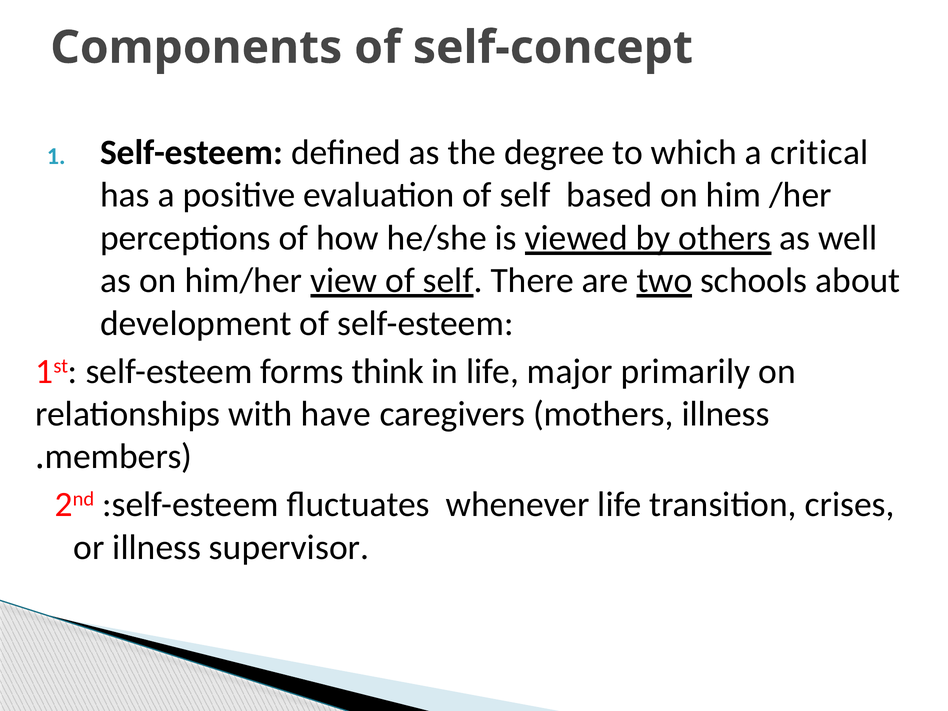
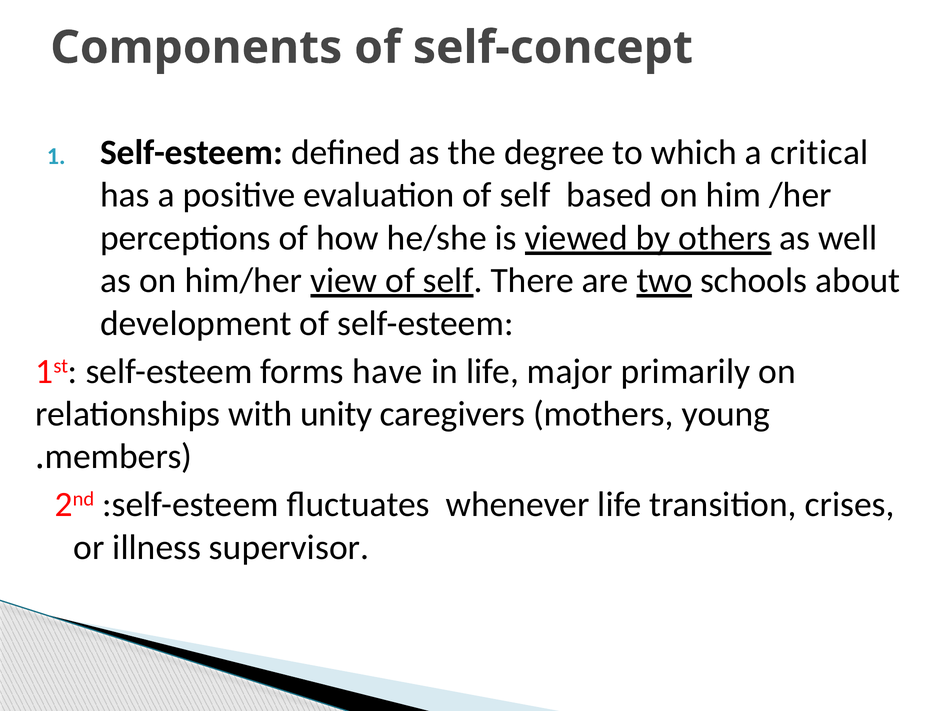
think: think -> have
have: have -> unity
mothers illness: illness -> young
